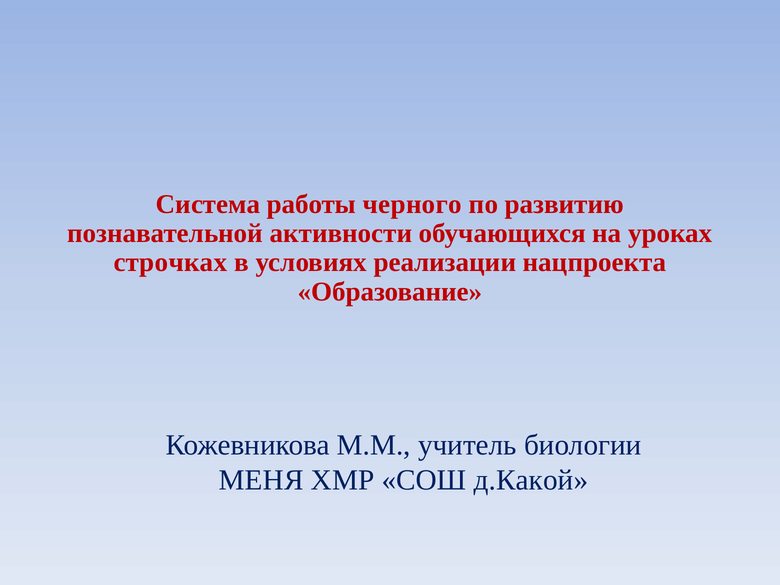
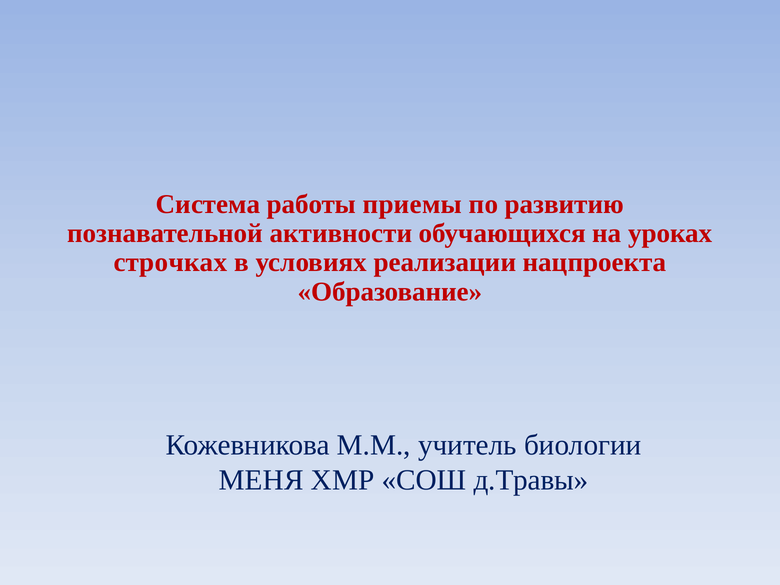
черного: черного -> приемы
д.Какой: д.Какой -> д.Травы
